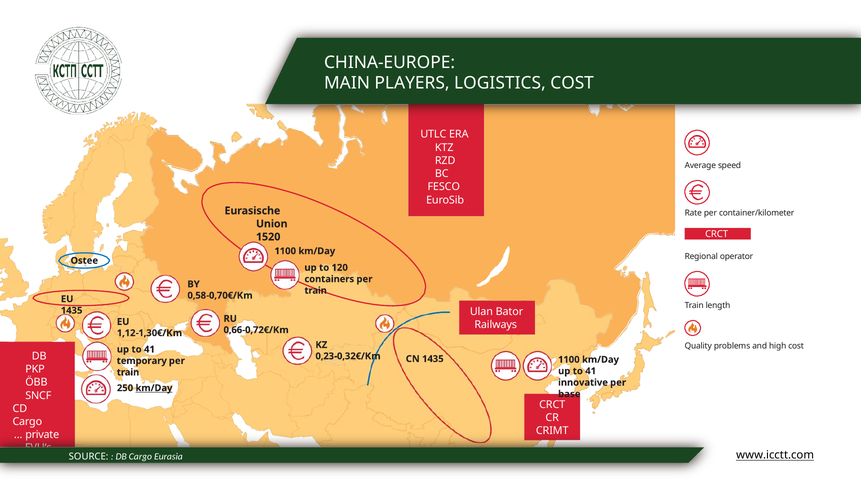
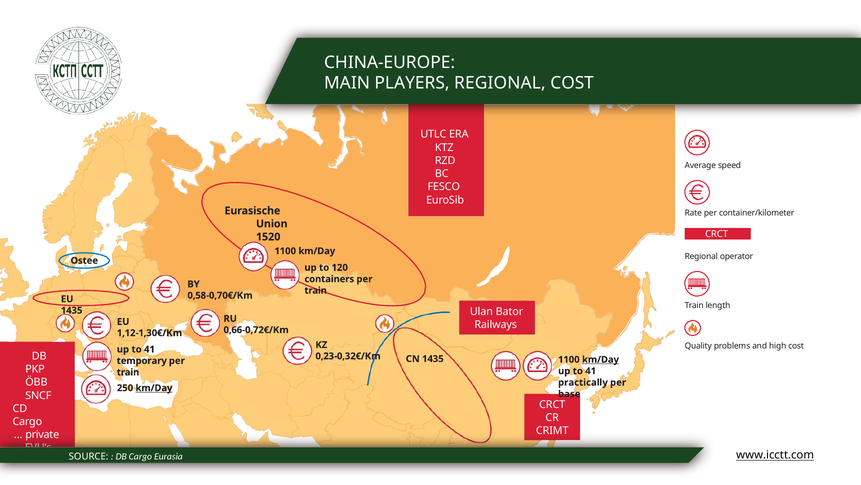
PLAYERS LOGISTICS: LOGISTICS -> REGIONAL
km/Day at (601, 360) underline: none -> present
innovative: innovative -> practically
